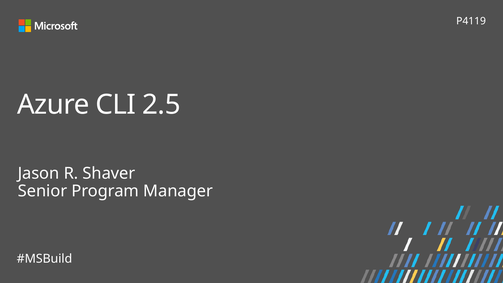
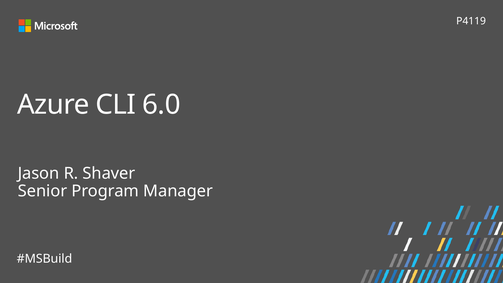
2.5: 2.5 -> 6.0
